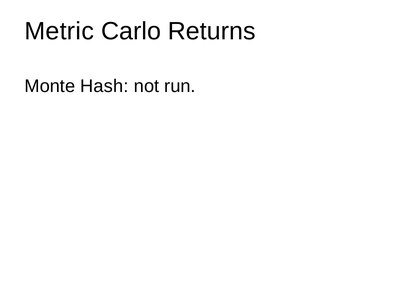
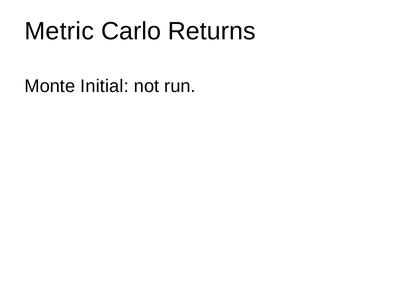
Hash: Hash -> Initial
